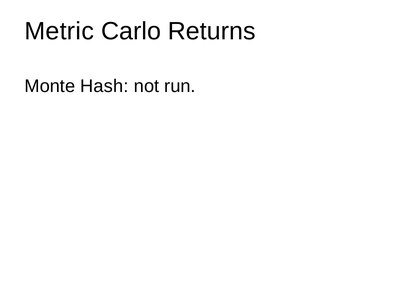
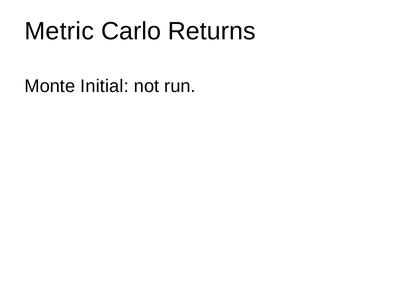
Hash: Hash -> Initial
